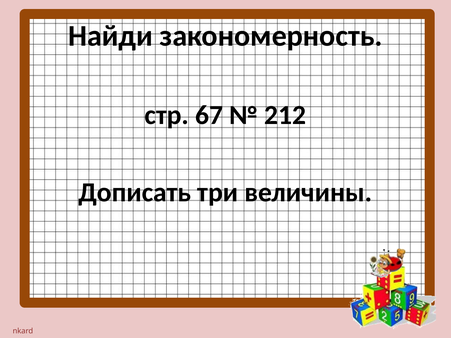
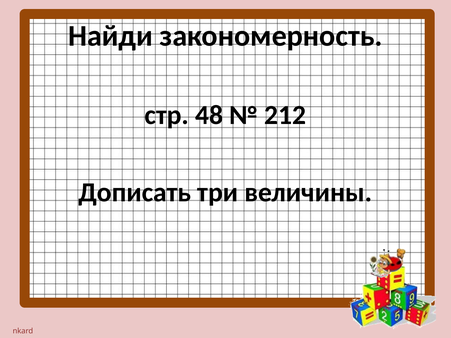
67: 67 -> 48
